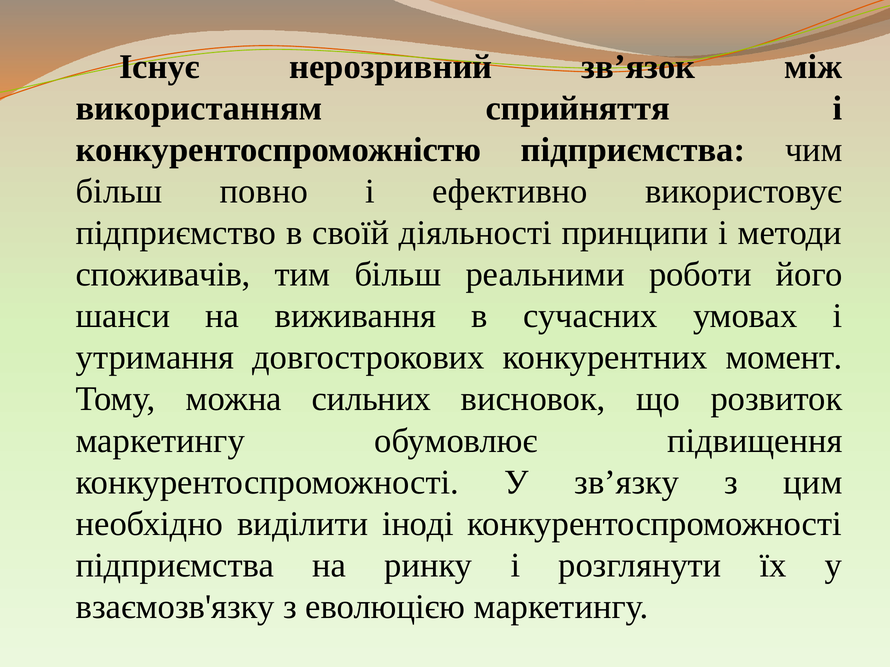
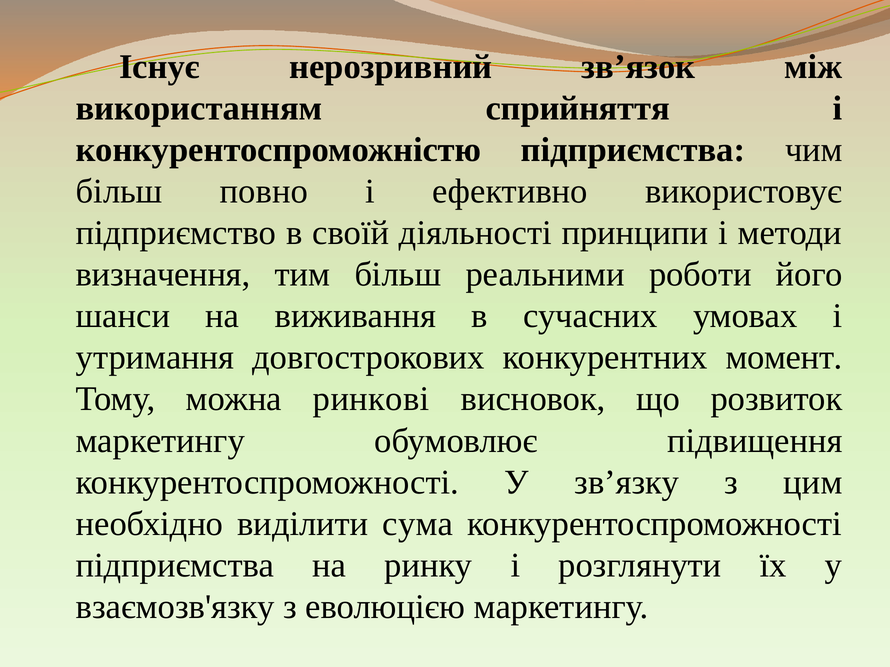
споживачів: споживачів -> визначення
сильних: сильних -> ринкові
іноді: іноді -> сума
